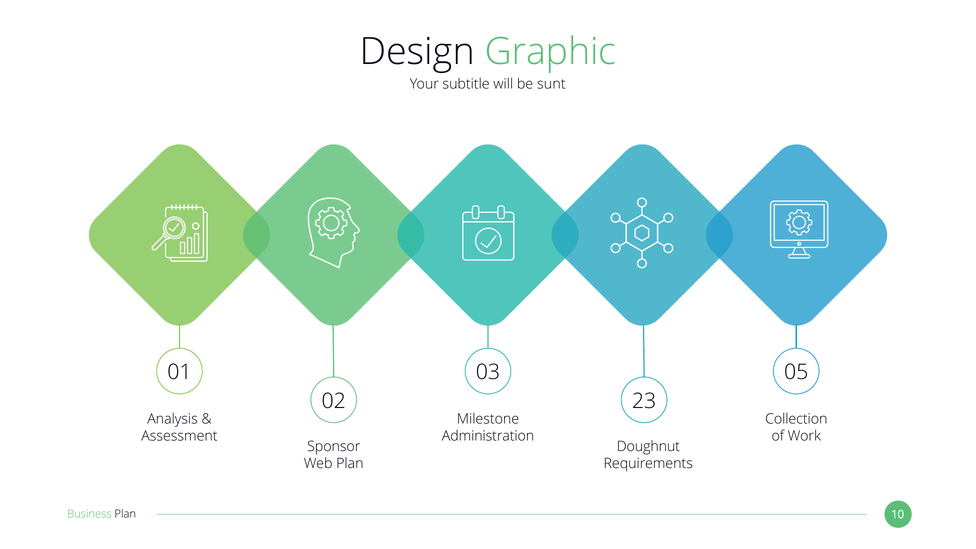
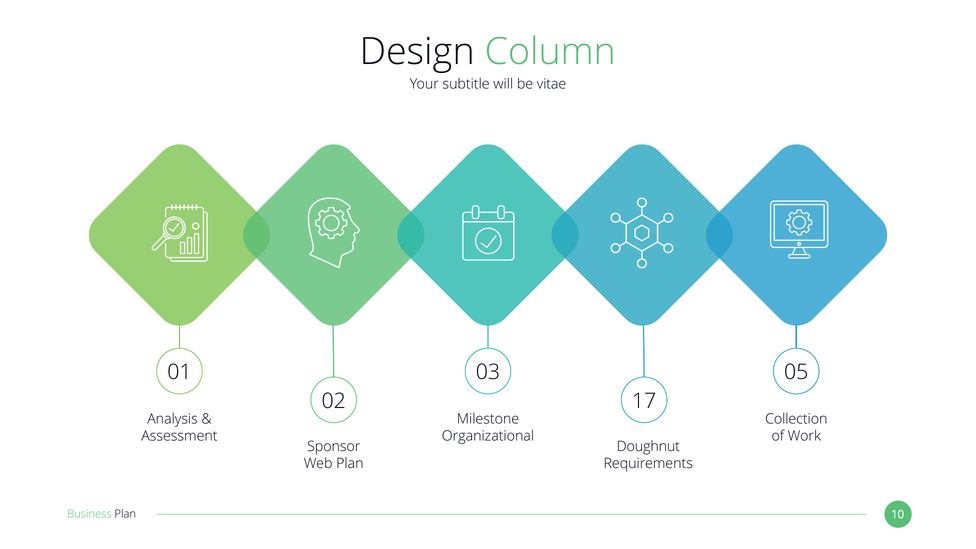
Graphic: Graphic -> Column
sunt: sunt -> vitae
23: 23 -> 17
Administration: Administration -> Organizational
